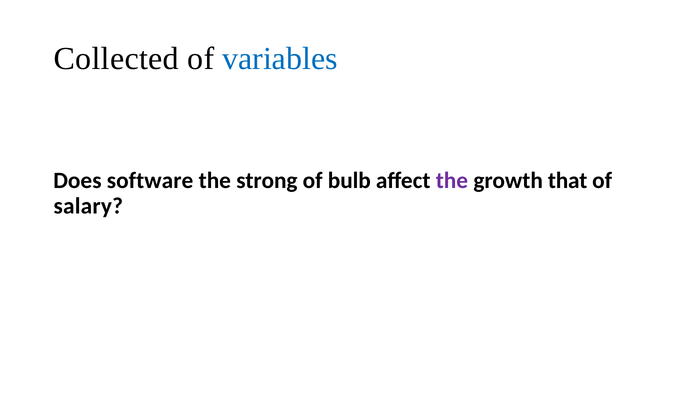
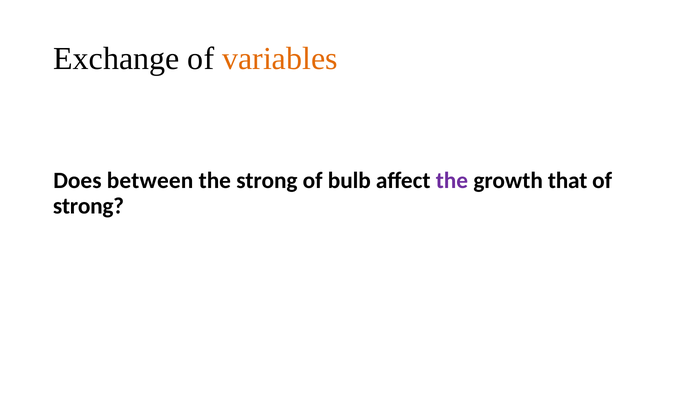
Collected: Collected -> Exchange
variables colour: blue -> orange
software: software -> between
salary at (88, 206): salary -> strong
